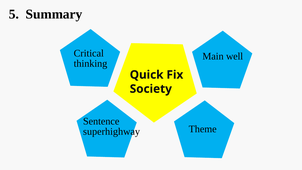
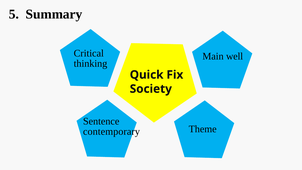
superhighway: superhighway -> contemporary
